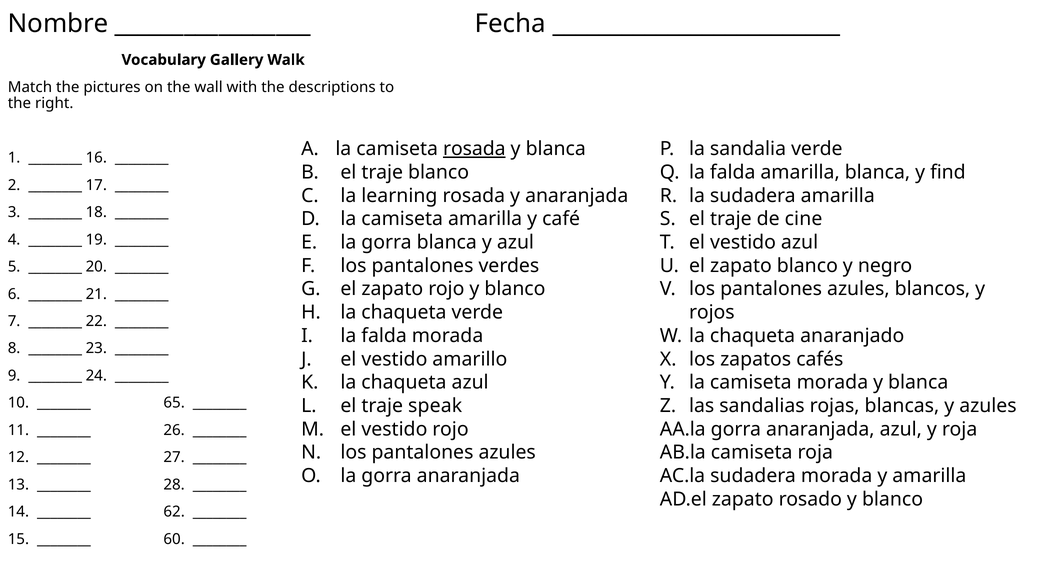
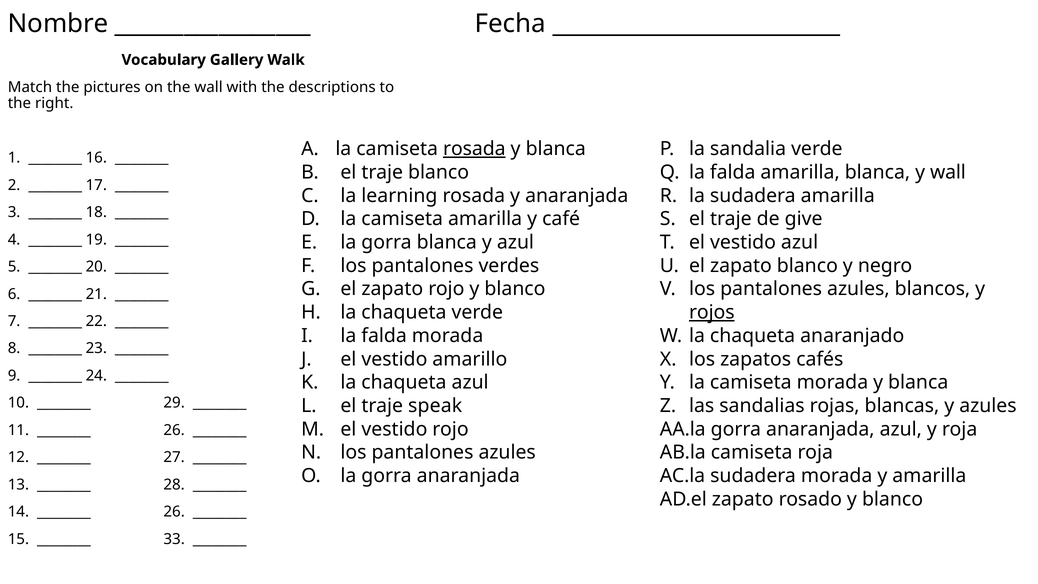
y find: find -> wall
cine: cine -> give
rojos underline: none -> present
65: 65 -> 29
62 at (174, 512): 62 -> 26
60: 60 -> 33
